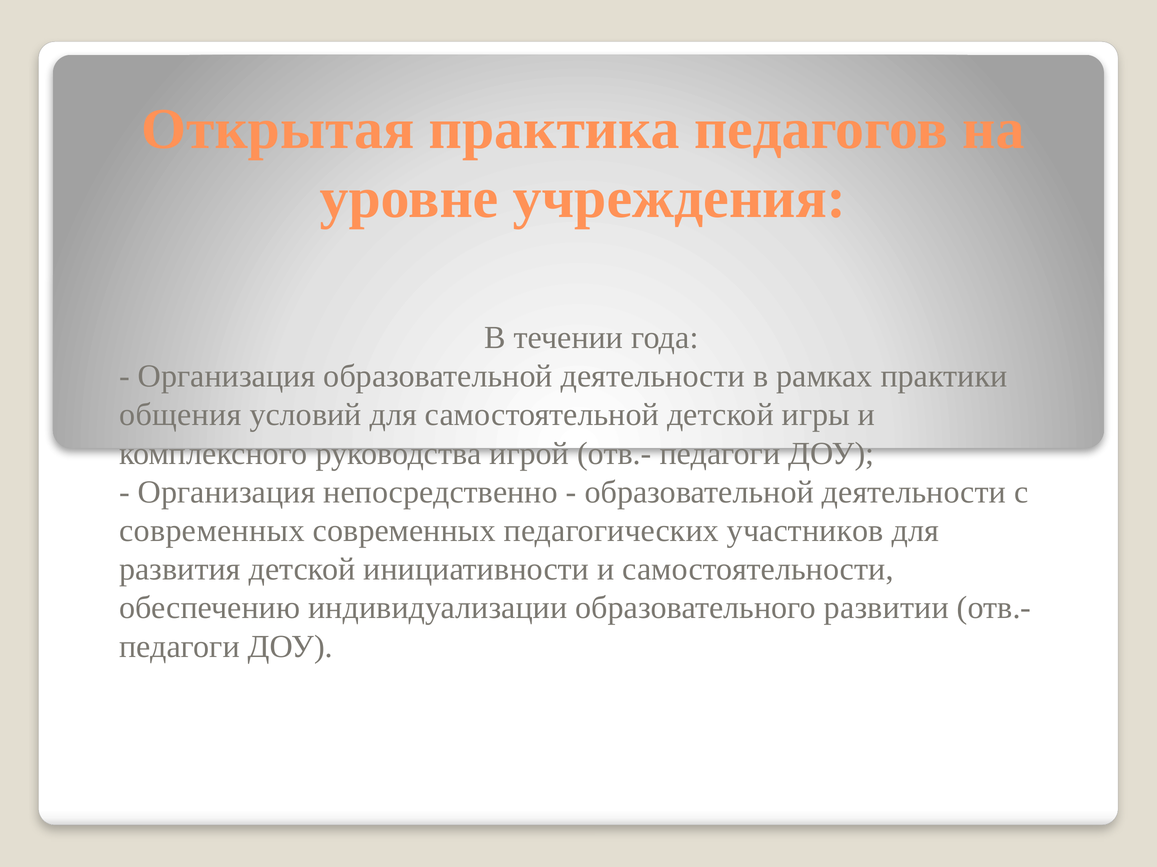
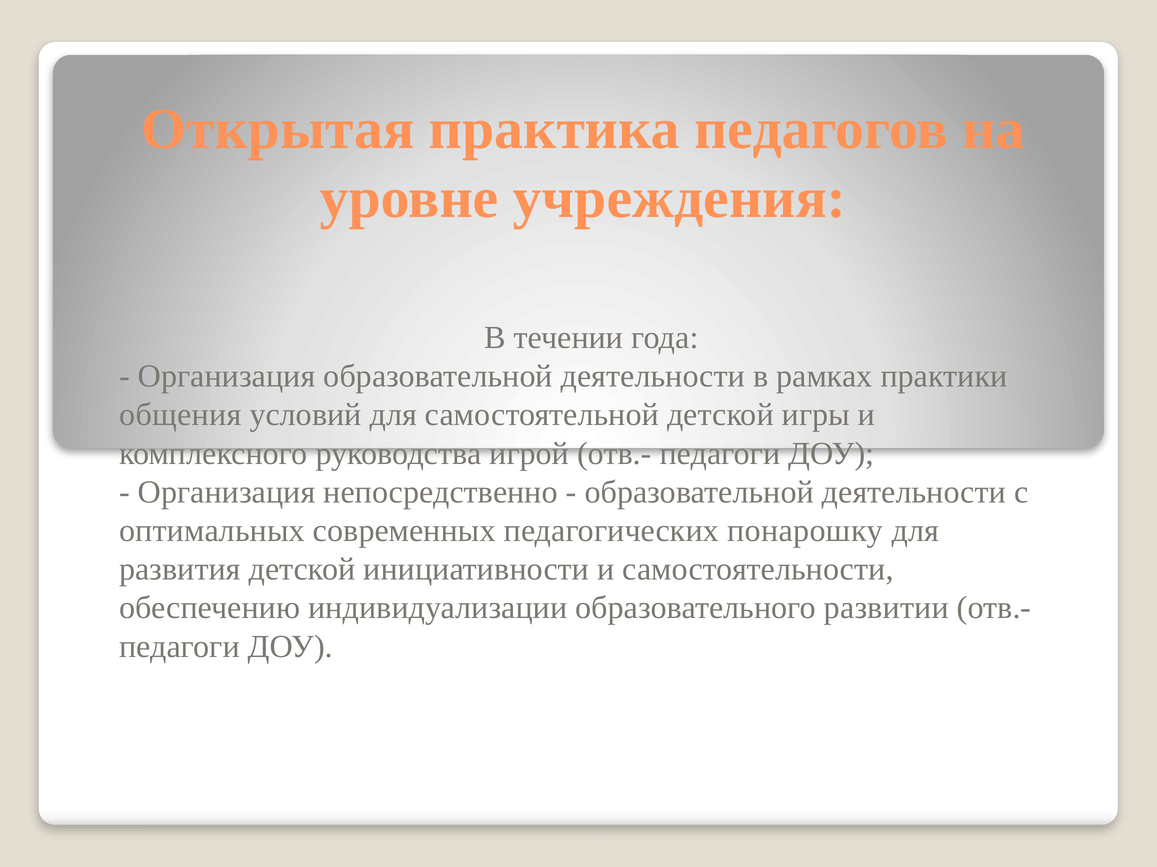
современных at (212, 531): современных -> оптимальных
участников: участников -> понарошку
